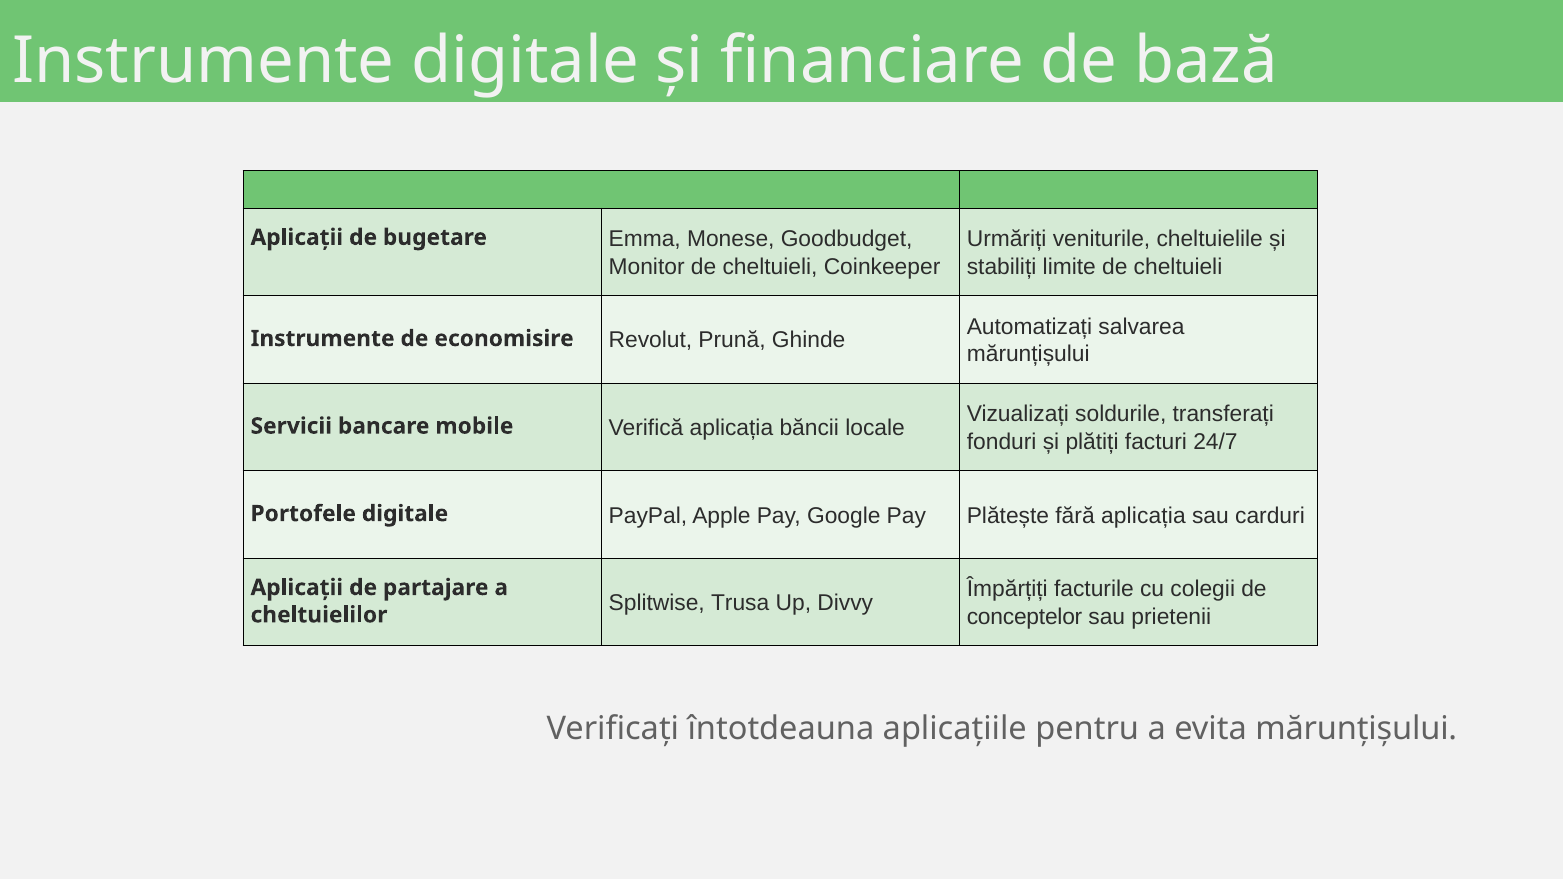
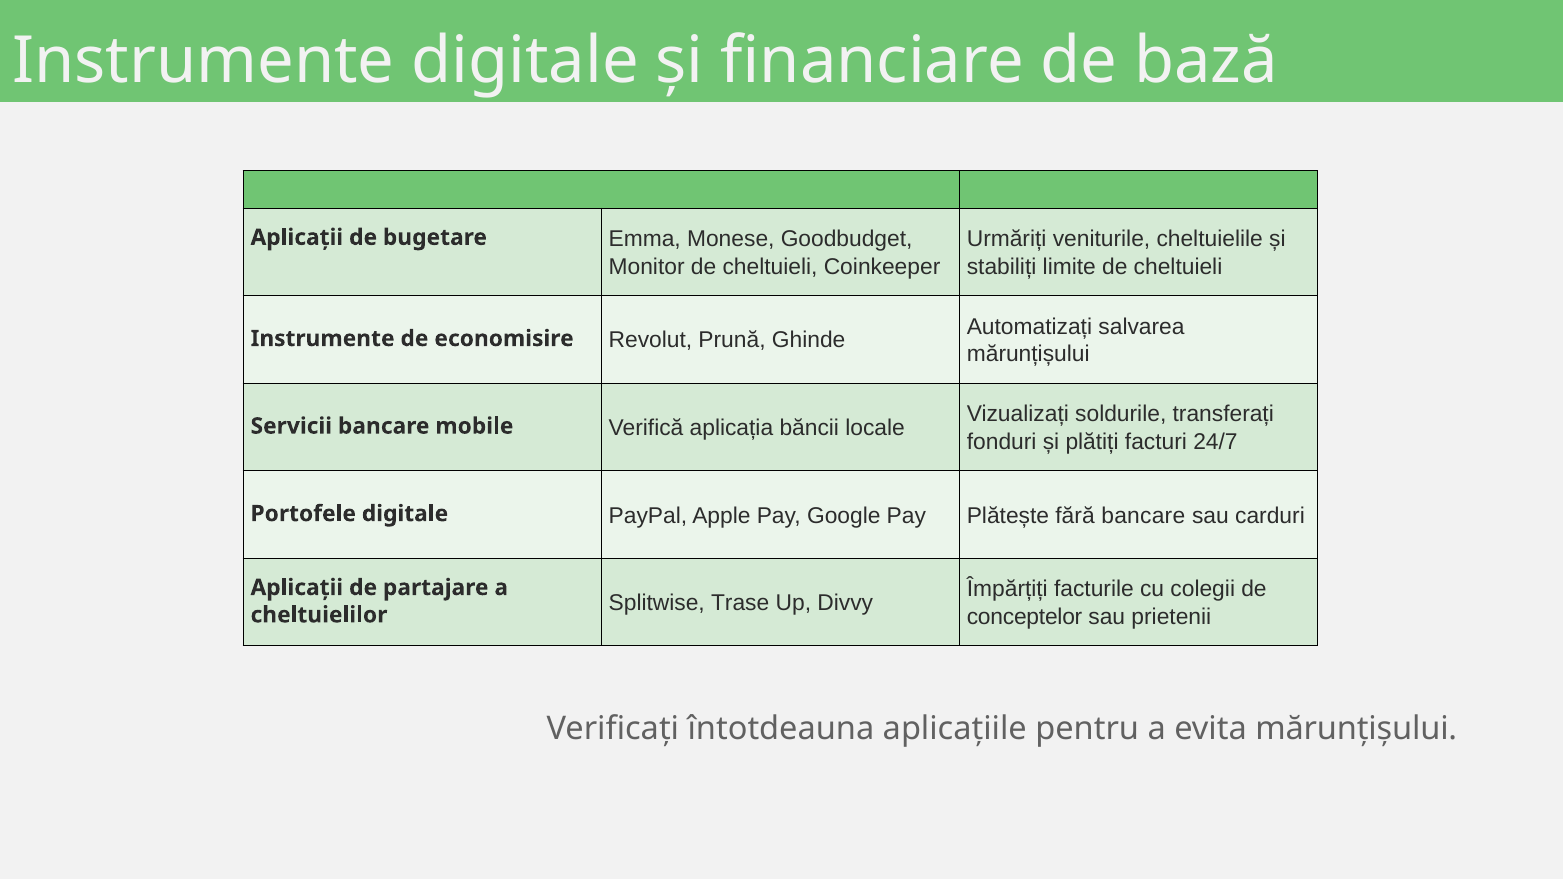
fără aplicația: aplicația -> bancare
Trusa: Trusa -> Trase
